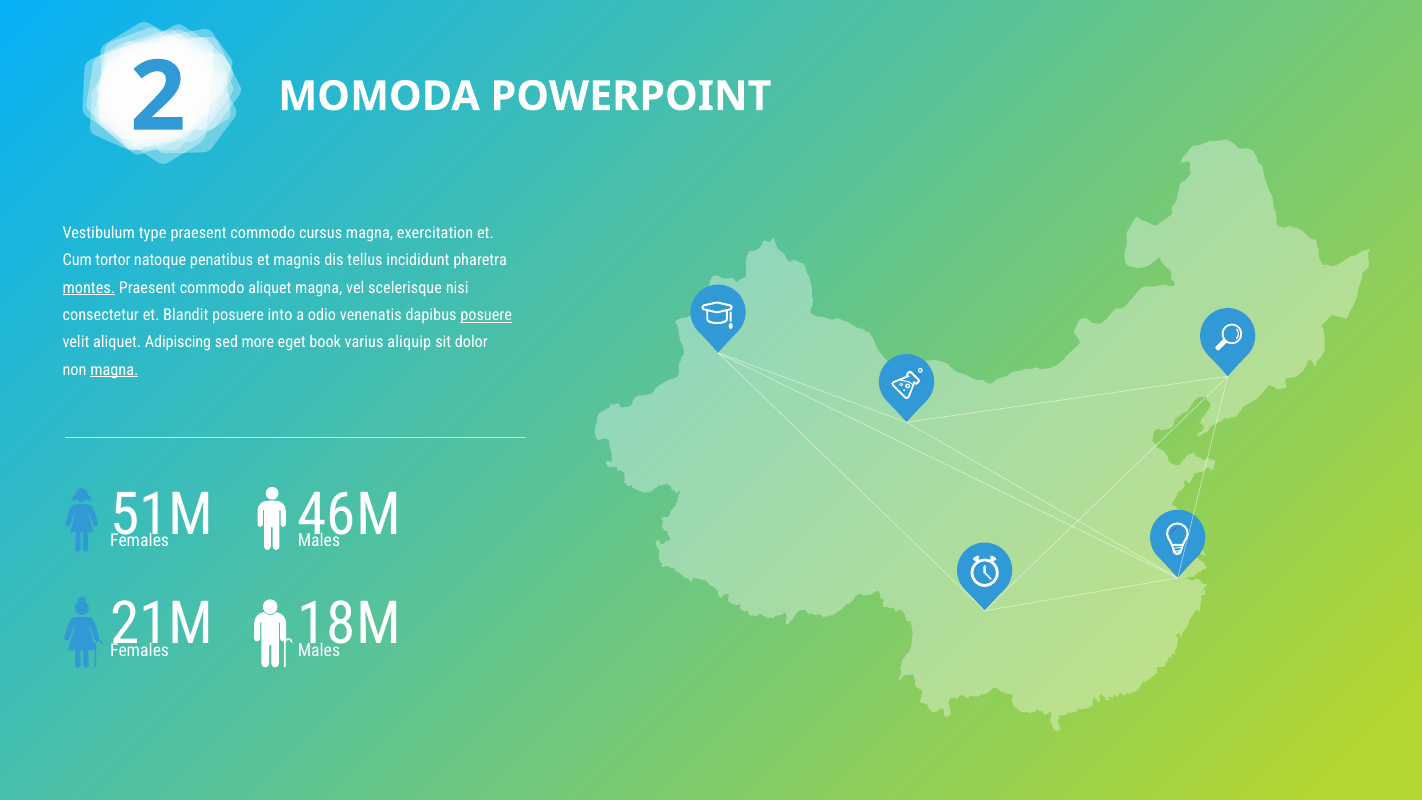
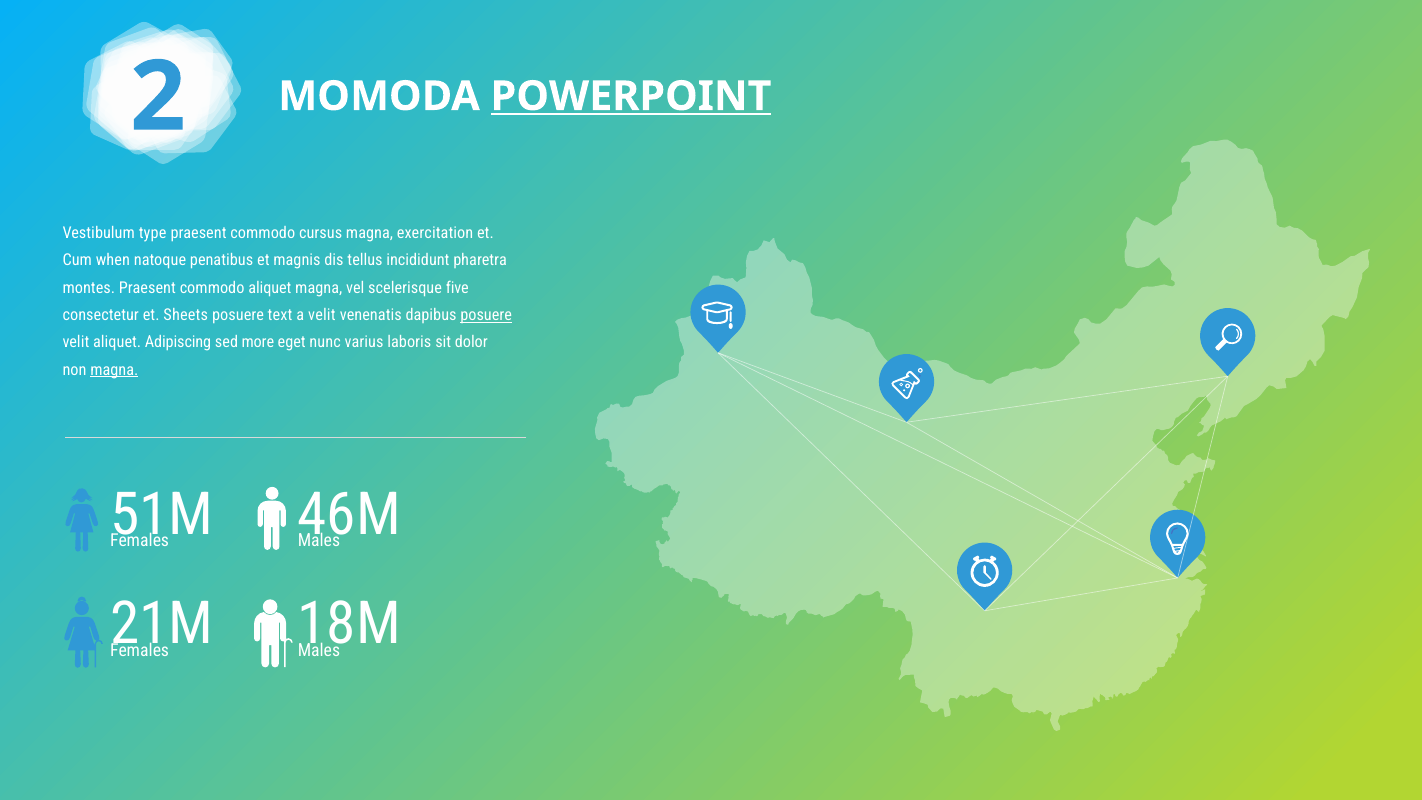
POWERPOINT underline: none -> present
tortor: tortor -> when
montes underline: present -> none
nisi: nisi -> five
Blandit: Blandit -> Sheets
into: into -> text
a odio: odio -> velit
book: book -> nunc
aliquip: aliquip -> laboris
